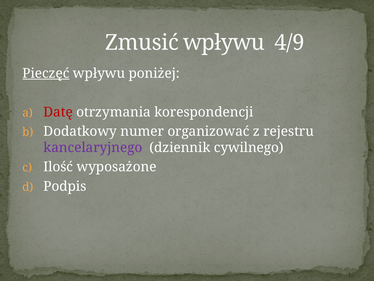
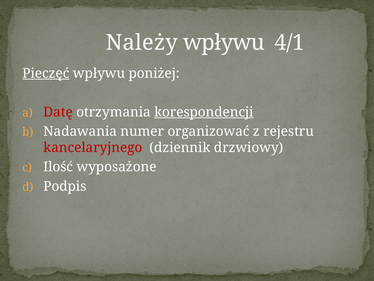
Zmusić: Zmusić -> Należy
4/9: 4/9 -> 4/1
korespondencji underline: none -> present
Dodatkowy: Dodatkowy -> Nadawania
kancelaryjnego colour: purple -> red
cywilnego: cywilnego -> drzwiowy
